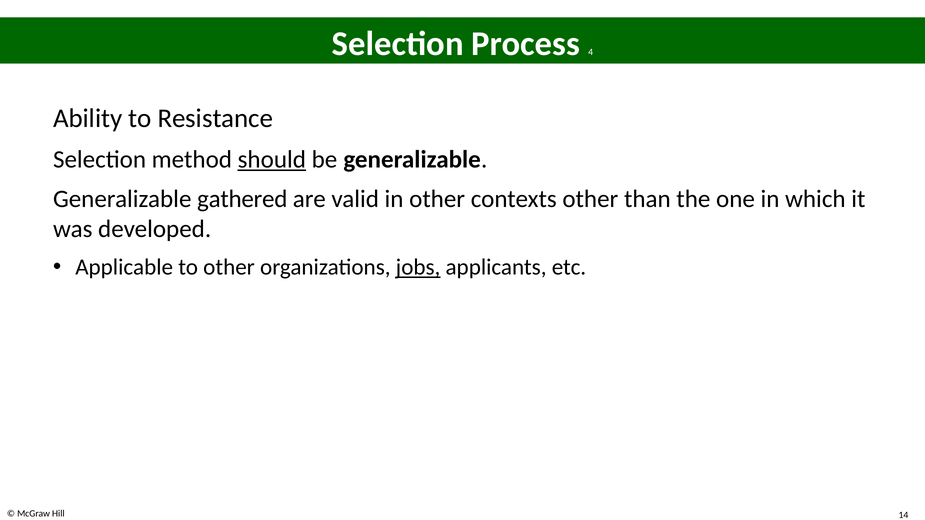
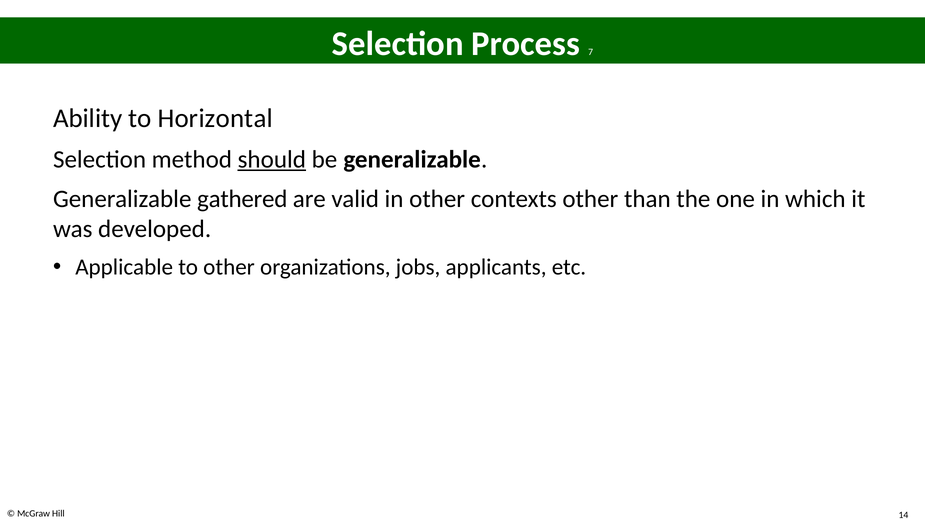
4: 4 -> 7
Resistance: Resistance -> Horizontal
jobs underline: present -> none
